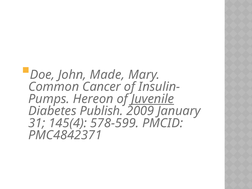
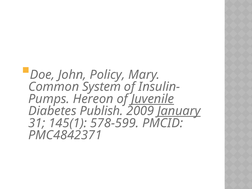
Made: Made -> Policy
Cancer: Cancer -> System
January underline: none -> present
145(4: 145(4 -> 145(1
